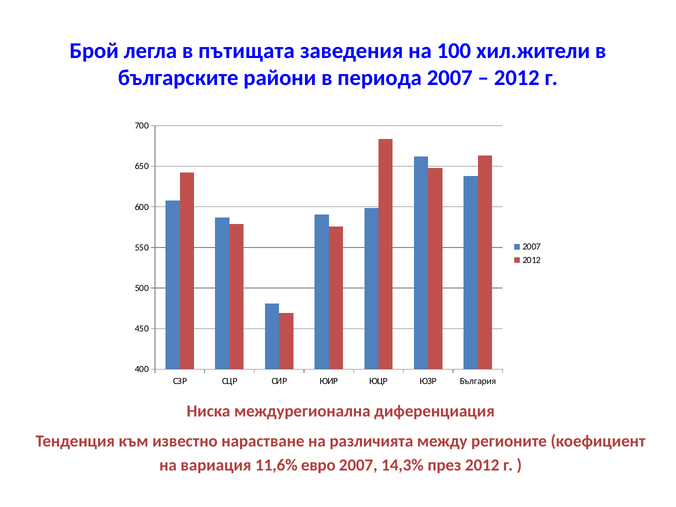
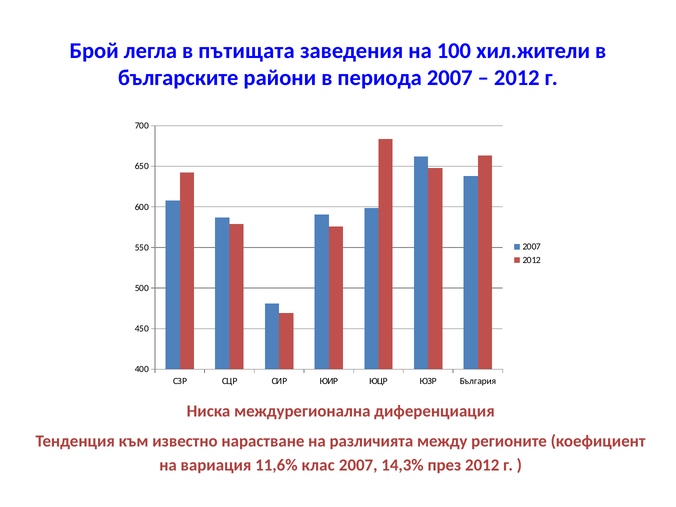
евро: евро -> клас
